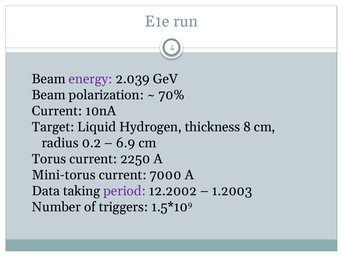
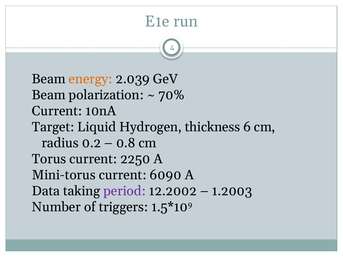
energy colour: purple -> orange
8: 8 -> 6
6.9: 6.9 -> 0.8
7000: 7000 -> 6090
